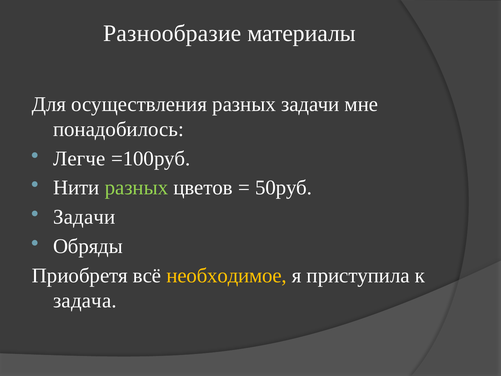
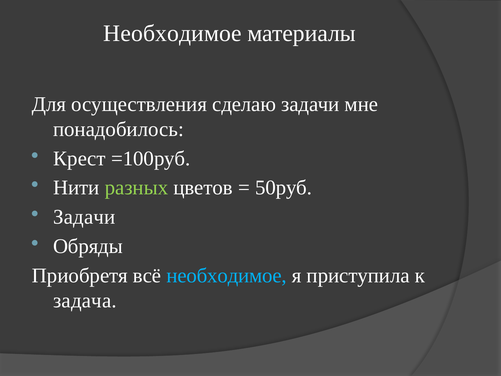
Разнообразие at (172, 33): Разнообразие -> Необходимое
осуществления разных: разных -> сделаю
Легче: Легче -> Крест
необходимое at (227, 275) colour: yellow -> light blue
